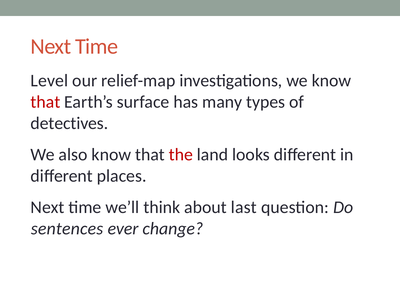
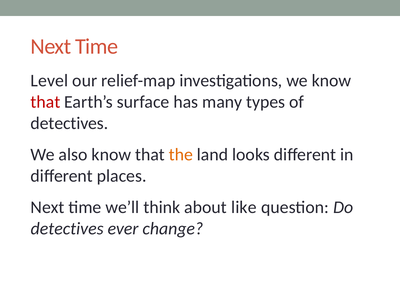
the colour: red -> orange
last: last -> like
sentences at (67, 229): sentences -> detectives
